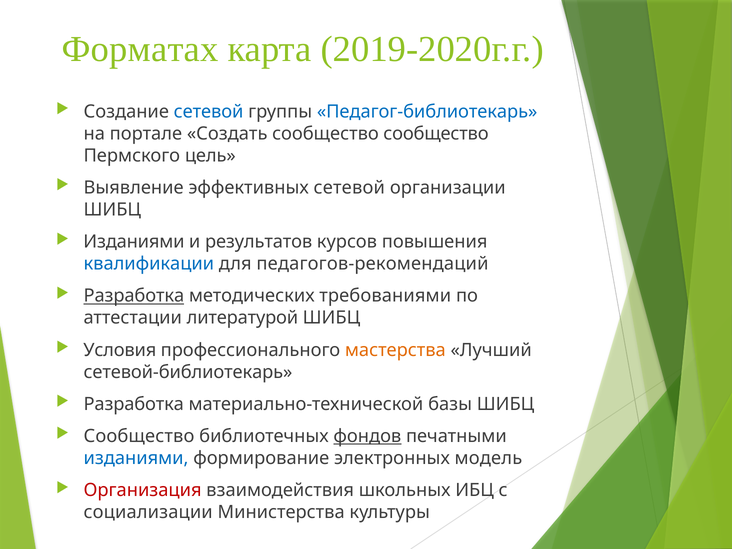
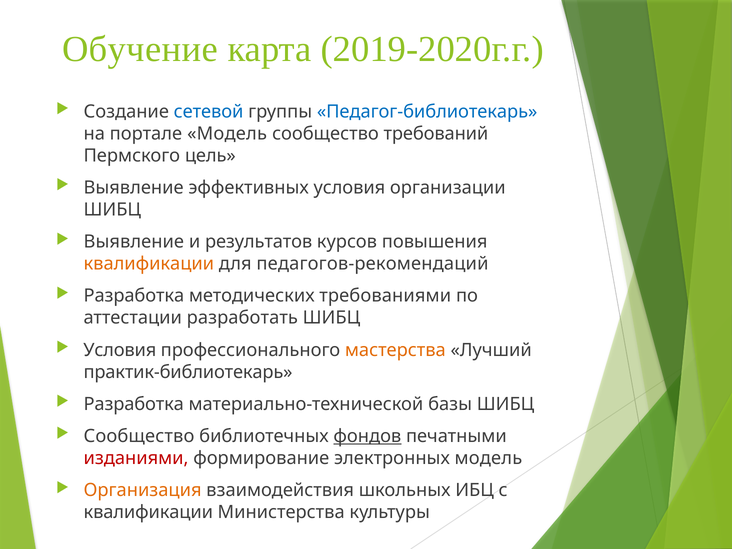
Форматах: Форматах -> Обучение
портале Создать: Создать -> Модель
сообщество сообщество: сообщество -> требований
эффективных сетевой: сетевой -> условия
Изданиями at (134, 242): Изданиями -> Выявление
квалификации at (149, 264) colour: blue -> orange
Разработка at (134, 296) underline: present -> none
литературой: литературой -> разработать
сетевой-библиотекарь: сетевой-библиотекарь -> практик-библиотекарь
изданиями at (136, 458) colour: blue -> red
Организация colour: red -> orange
социализации at (148, 512): социализации -> квалификации
